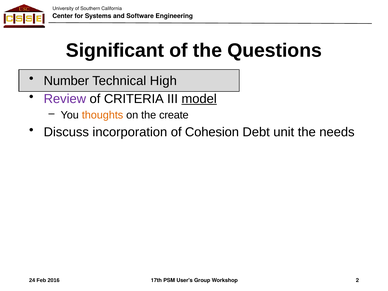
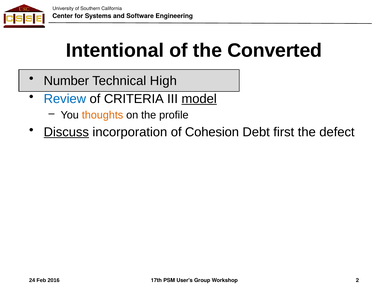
Significant: Significant -> Intentional
Questions: Questions -> Converted
Review colour: purple -> blue
create: create -> profile
Discuss underline: none -> present
unit: unit -> first
needs: needs -> defect
